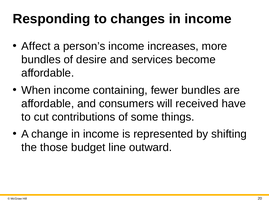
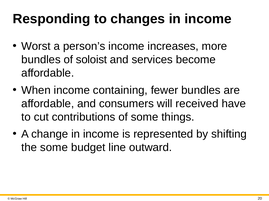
Affect: Affect -> Worst
desire: desire -> soloist
the those: those -> some
